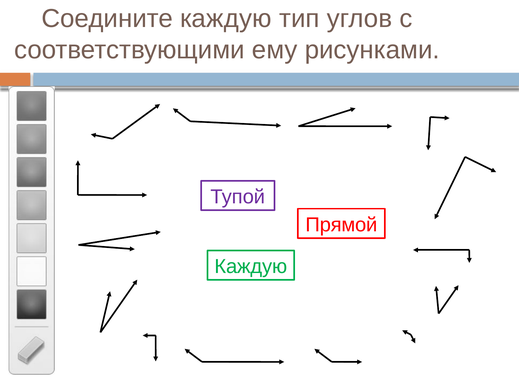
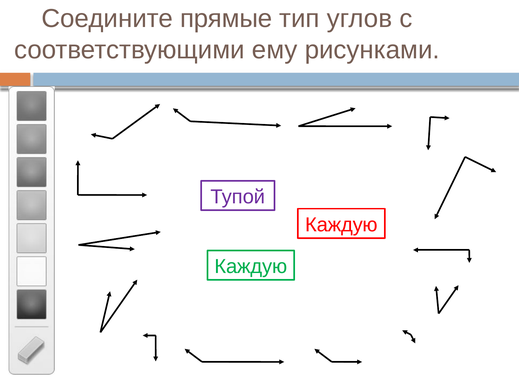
Соедините каждую: каждую -> прямые
Прямой at (341, 224): Прямой -> Каждую
